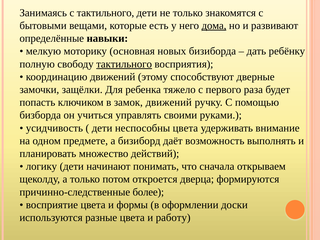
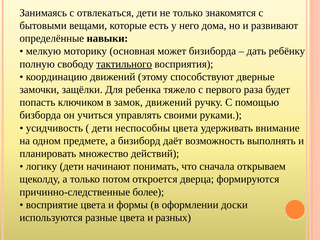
с тактильного: тактильного -> отвлекаться
дома underline: present -> none
новых: новых -> может
работу: работу -> разных
